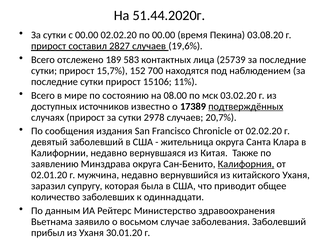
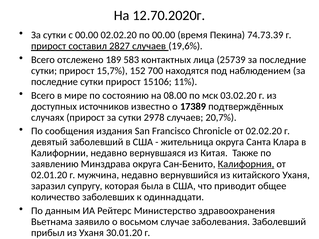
51.44.2020г: 51.44.2020г -> 12.70.2020г
03.08.20: 03.08.20 -> 74.73.39
подтверждённых underline: present -> none
